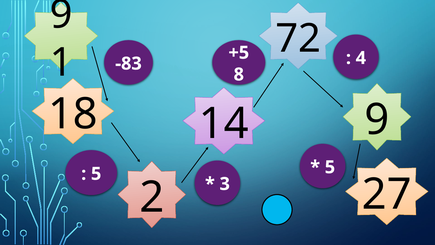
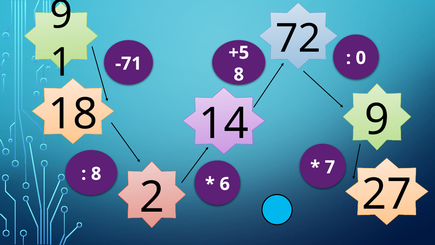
4: 4 -> 0
-83: -83 -> -71
5 at (330, 167): 5 -> 7
5 at (96, 174): 5 -> 8
3: 3 -> 6
